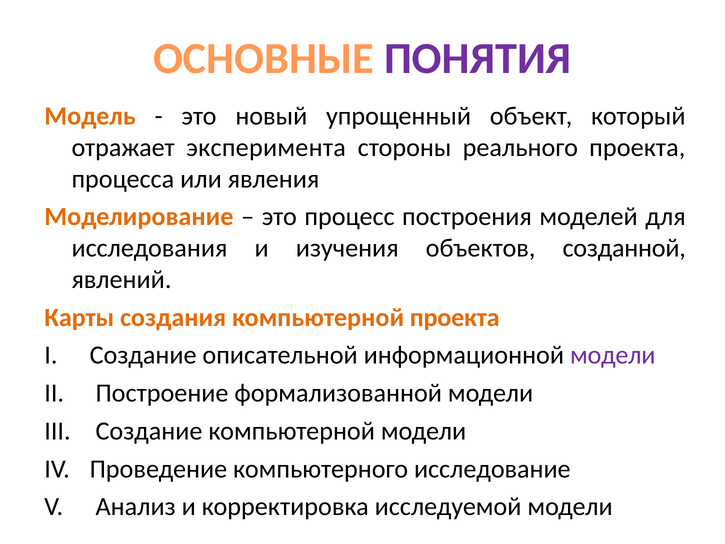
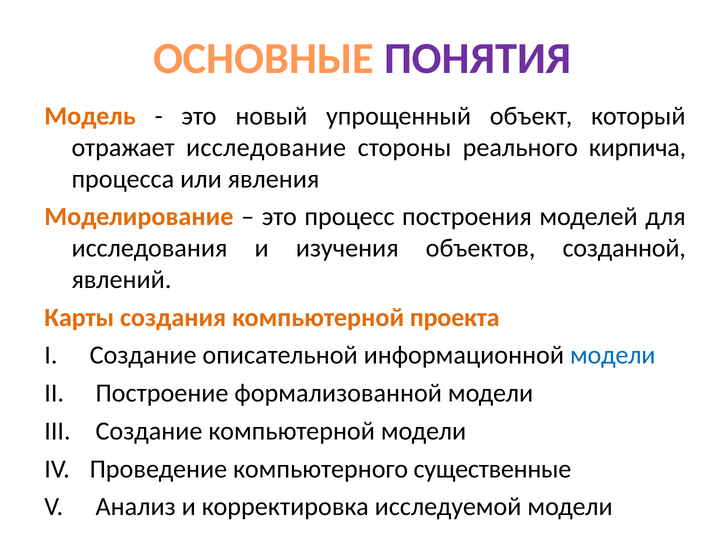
эксперимента: эксперимента -> исследование
реального проекта: проекта -> кирпича
модели at (613, 355) colour: purple -> blue
исследование: исследование -> существенные
